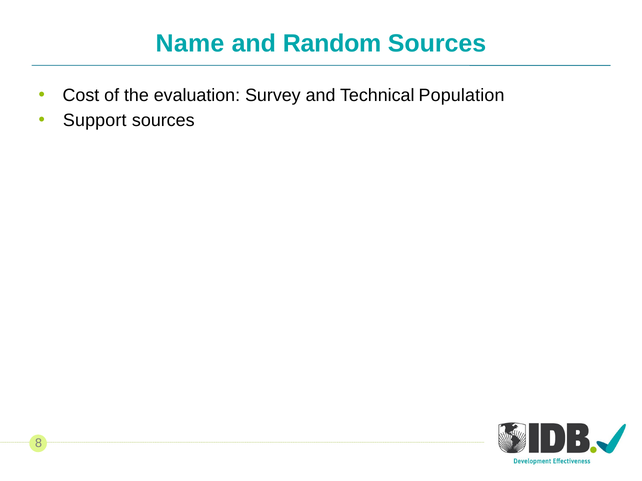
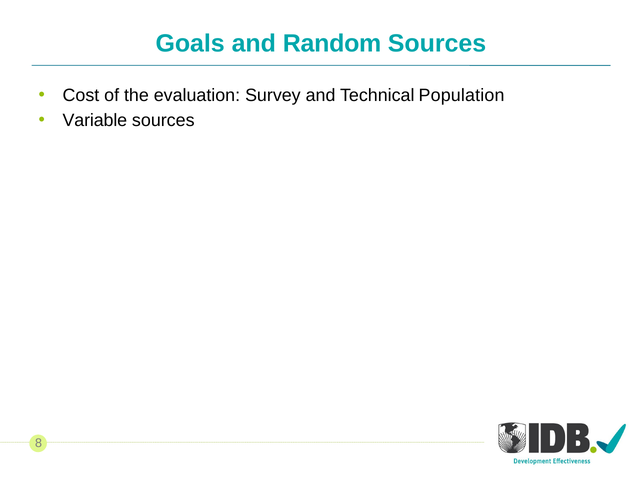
Name: Name -> Goals
Support: Support -> Variable
